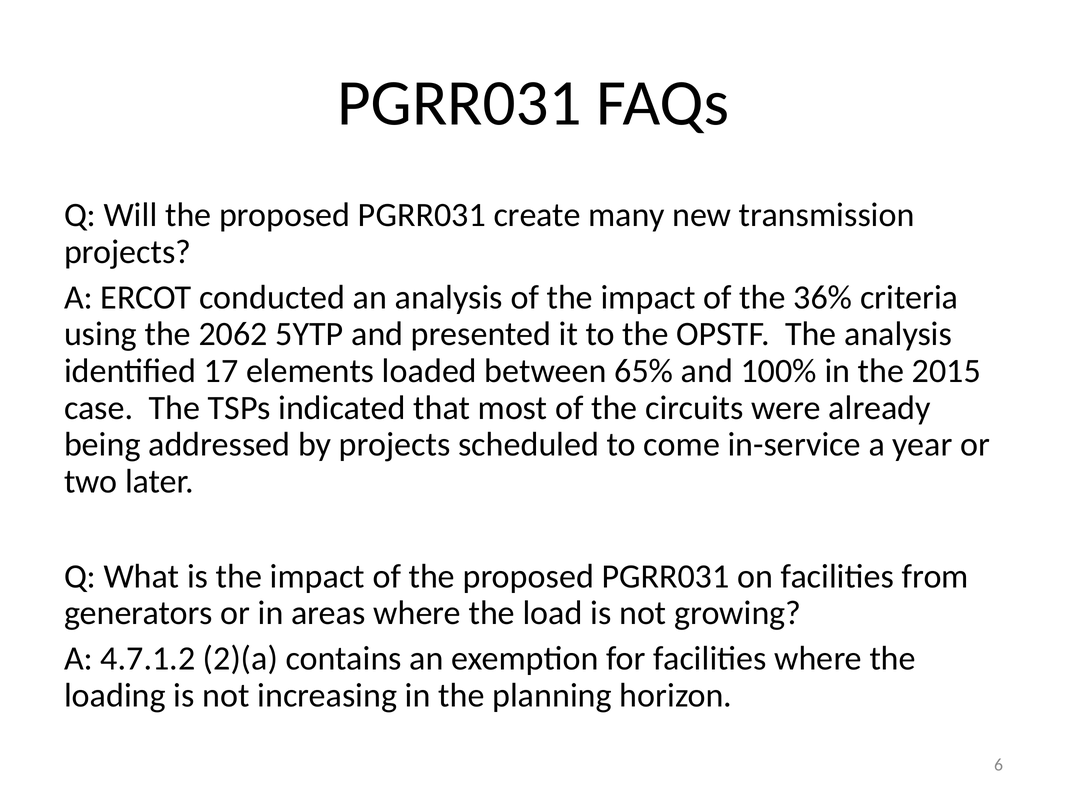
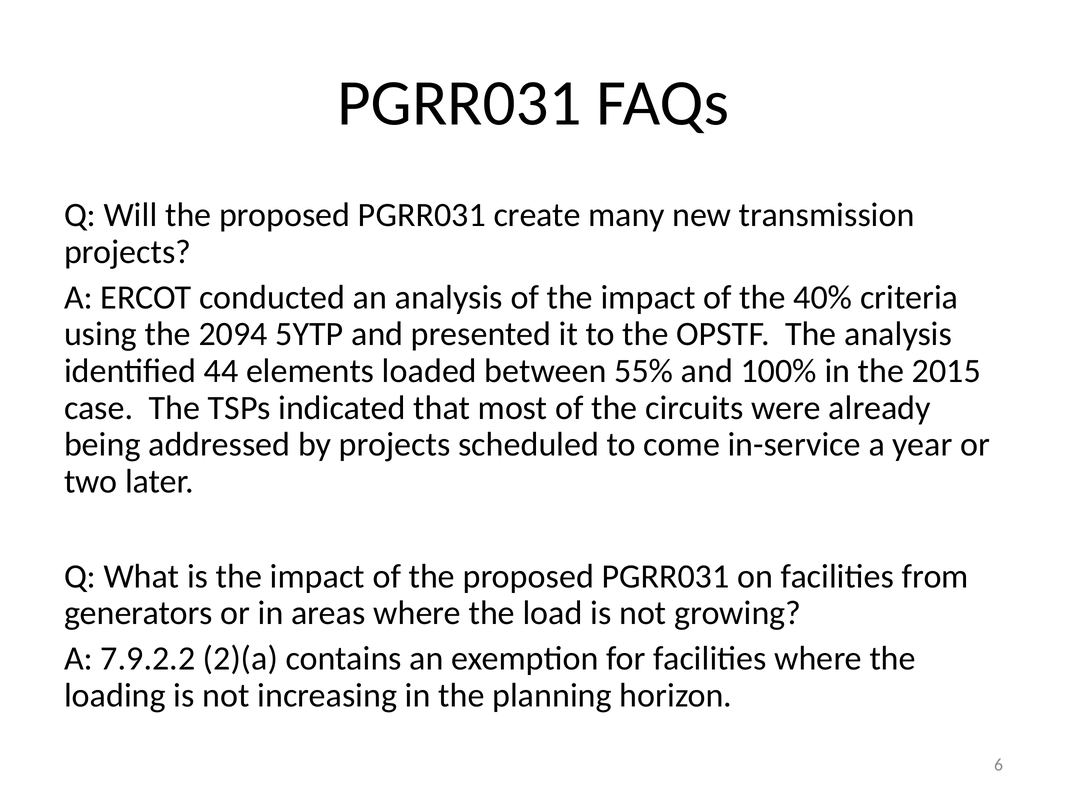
36%: 36% -> 40%
2062: 2062 -> 2094
17: 17 -> 44
65%: 65% -> 55%
4.7.1.2: 4.7.1.2 -> 7.9.2.2
